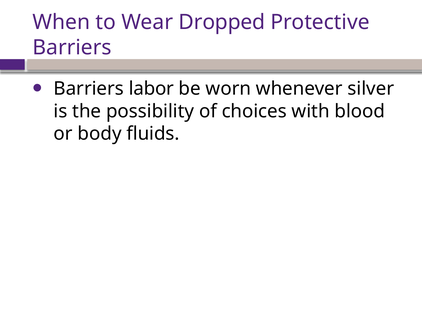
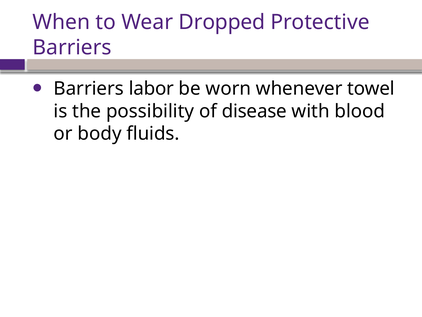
silver: silver -> towel
choices: choices -> disease
